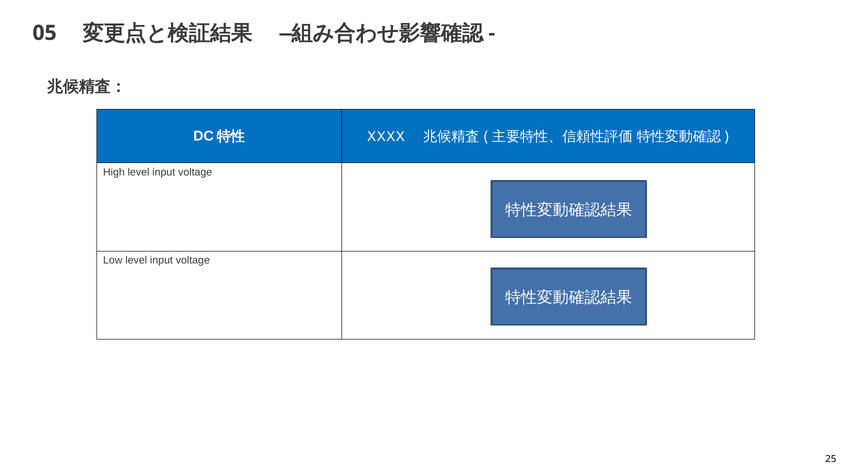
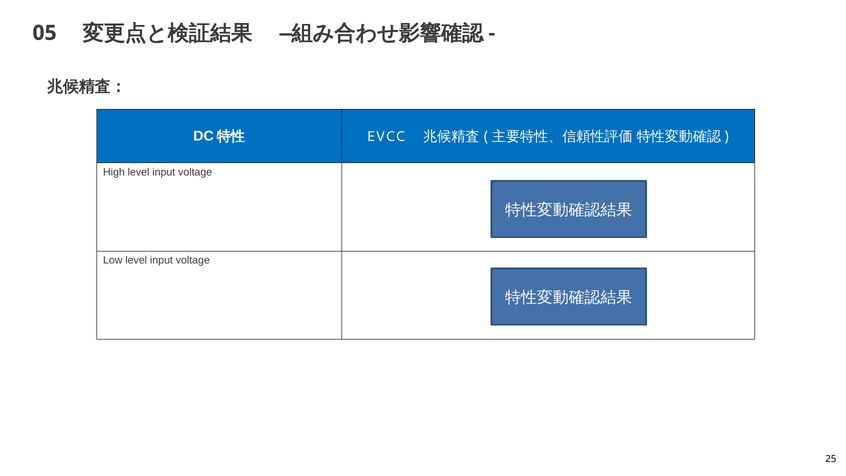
XXXX: XXXX -> EVCC
